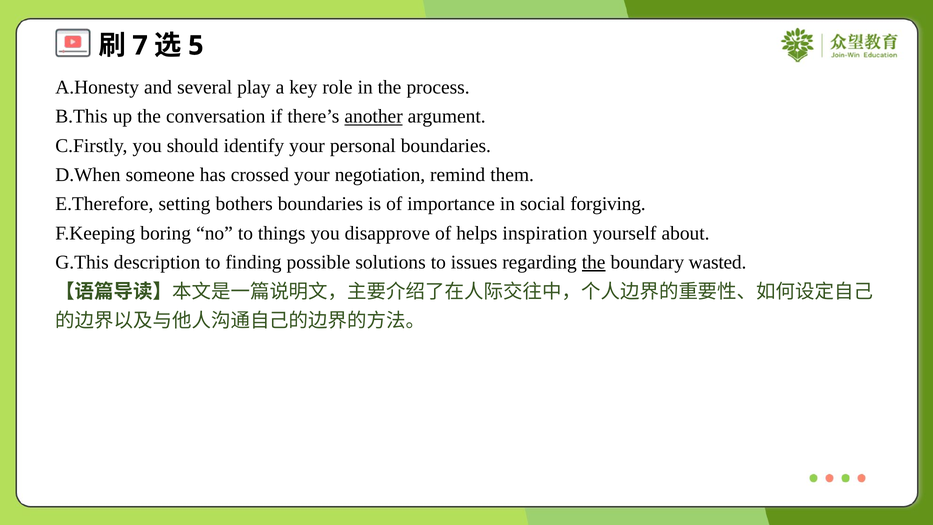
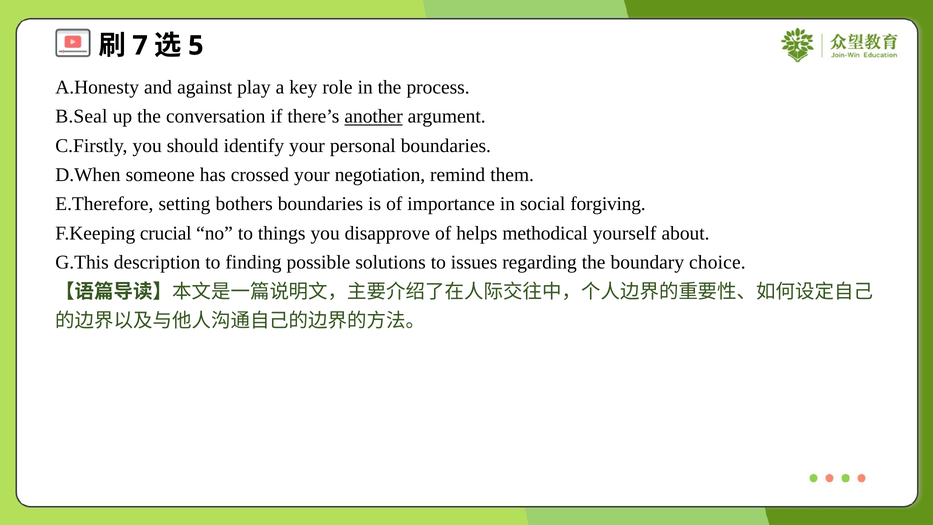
several: several -> against
B.This: B.This -> B.Seal
boring: boring -> crucial
inspiration: inspiration -> methodical
the at (594, 262) underline: present -> none
wasted: wasted -> choice
